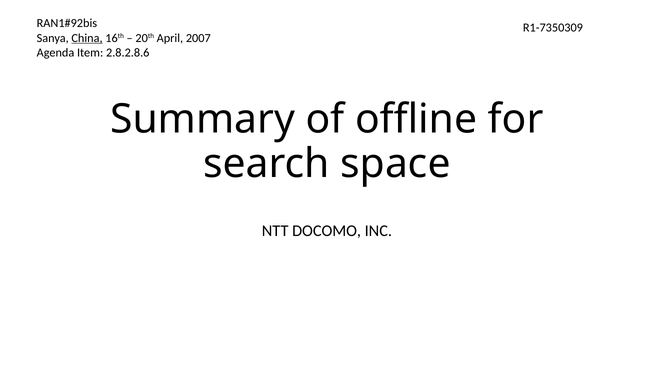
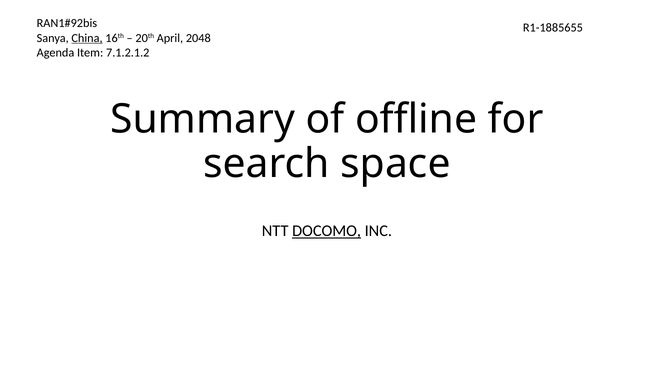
R1-7350309: R1-7350309 -> R1-1885655
2007: 2007 -> 2048
2.8.2.8.6: 2.8.2.8.6 -> 7.1.2.1.2
DOCOMO underline: none -> present
